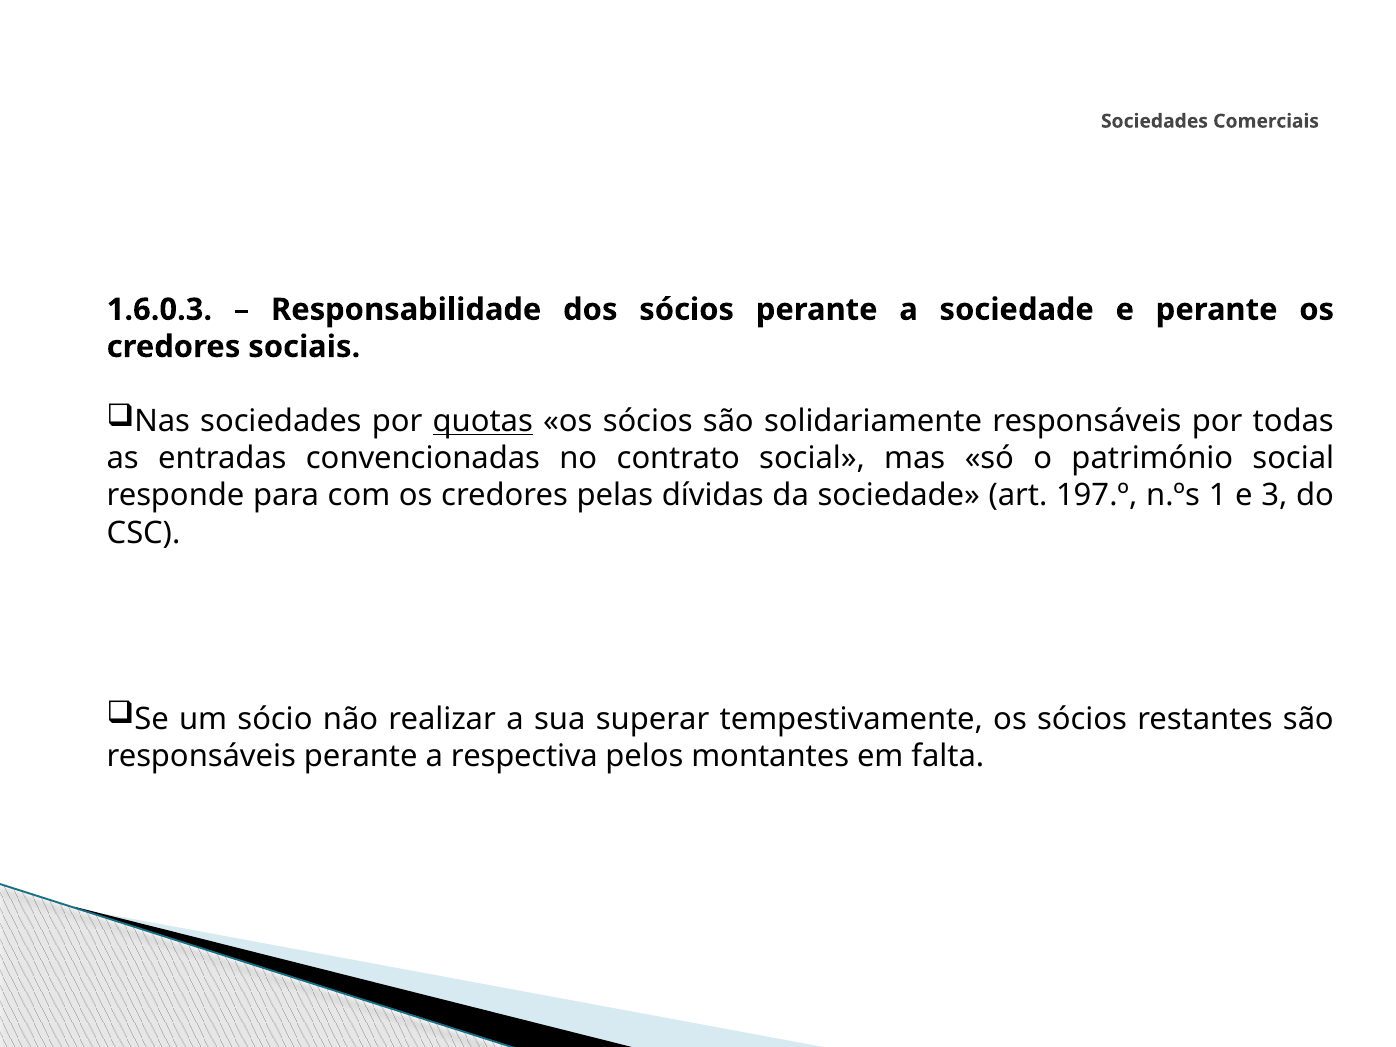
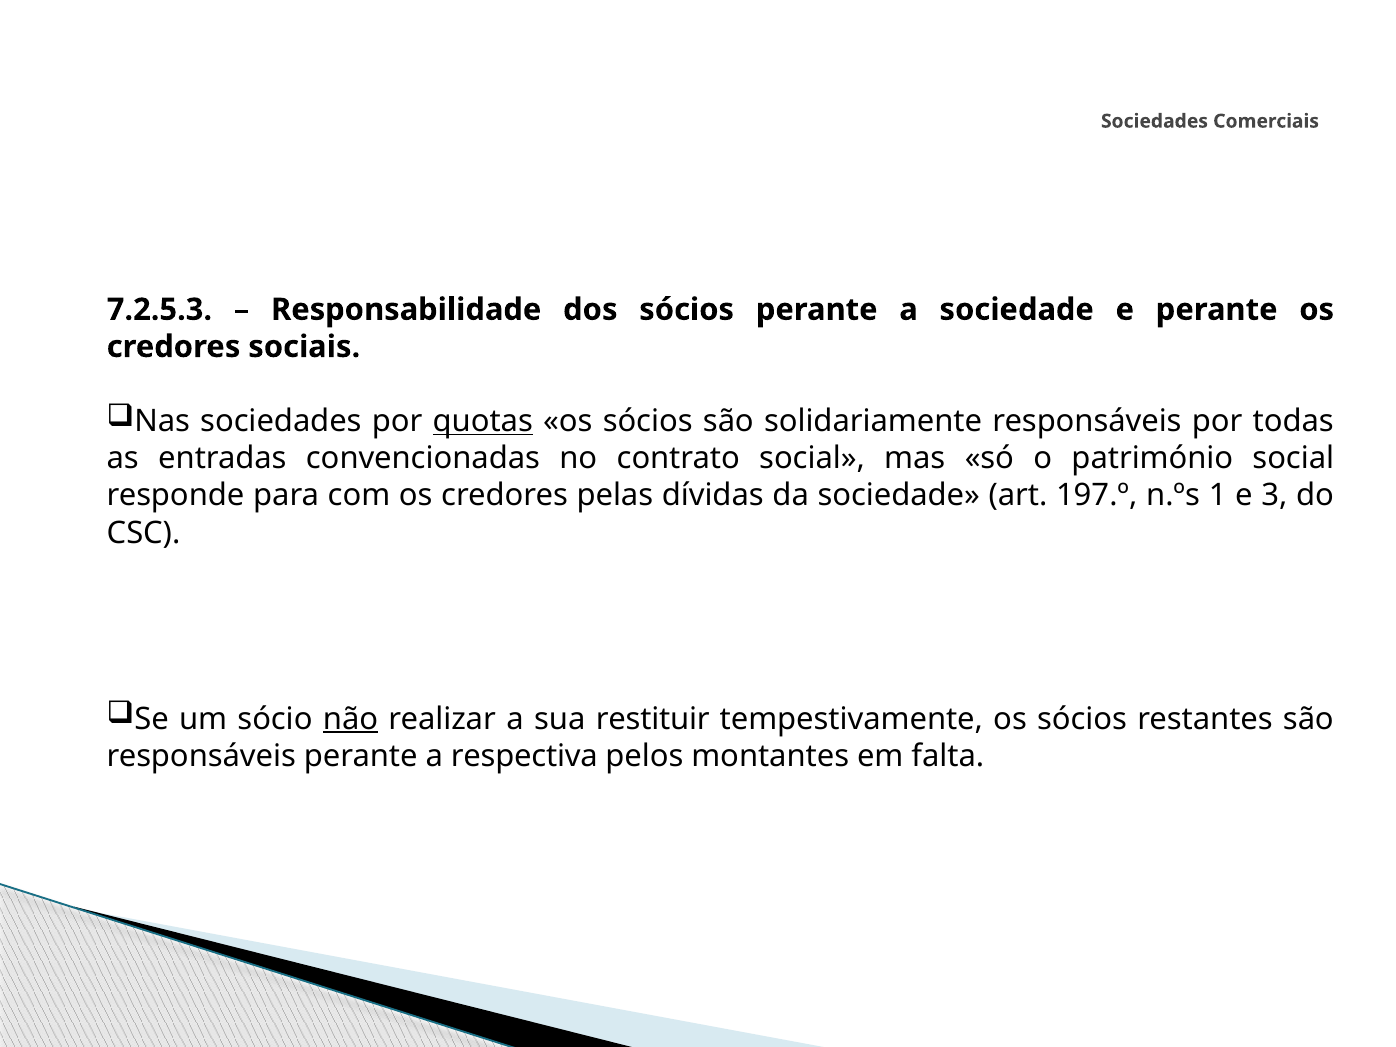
1.6.0.3: 1.6.0.3 -> 7.2.5.3
não underline: none -> present
superar: superar -> restituir
